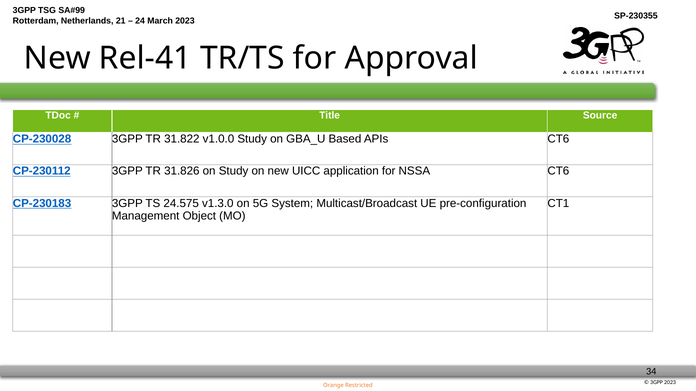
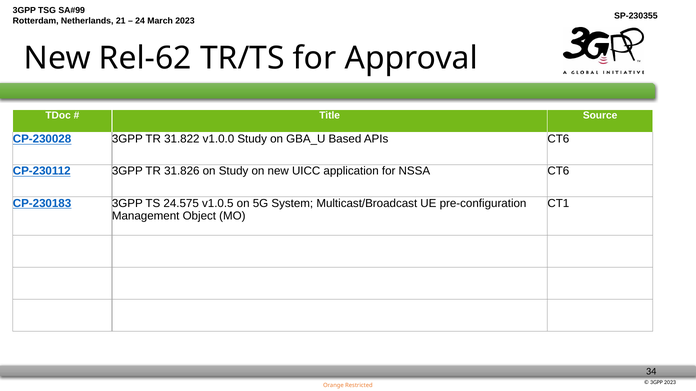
Rel-41: Rel-41 -> Rel-62
v1.3.0: v1.3.0 -> v1.0.5
